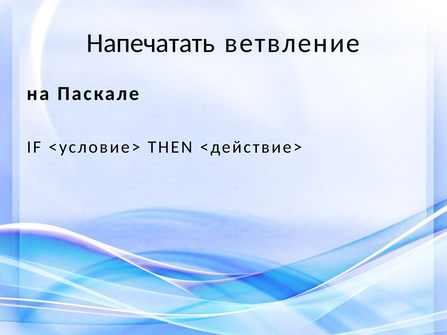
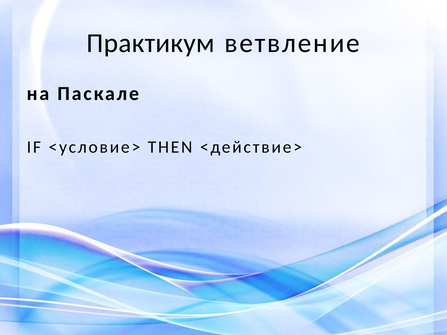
Напечатать: Напечатать -> Практикум
